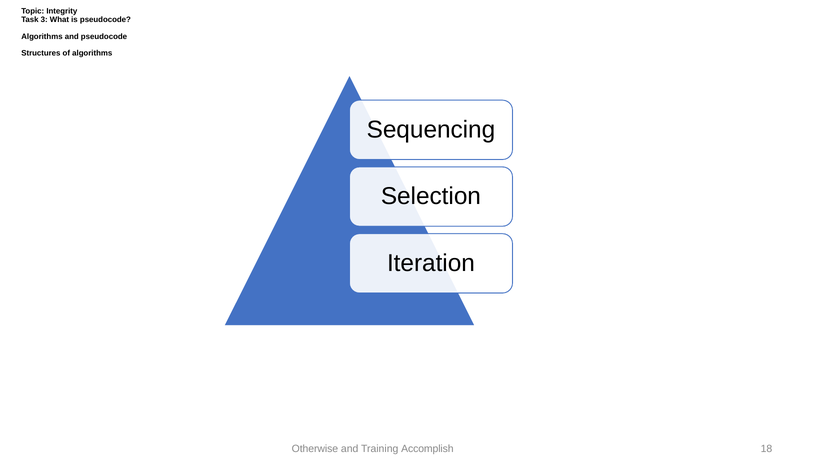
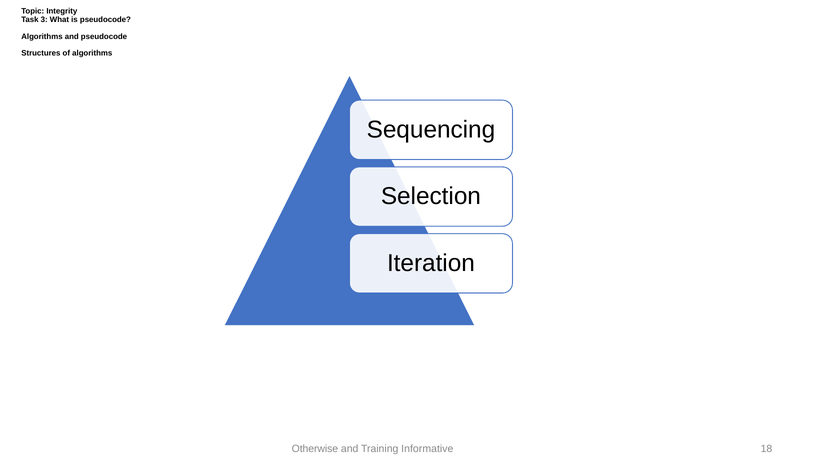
Accomplish: Accomplish -> Informative
